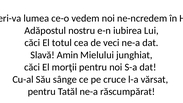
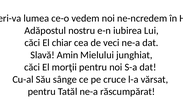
El totul: totul -> chiar
